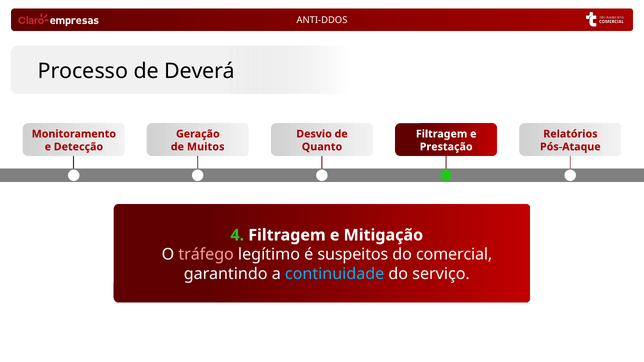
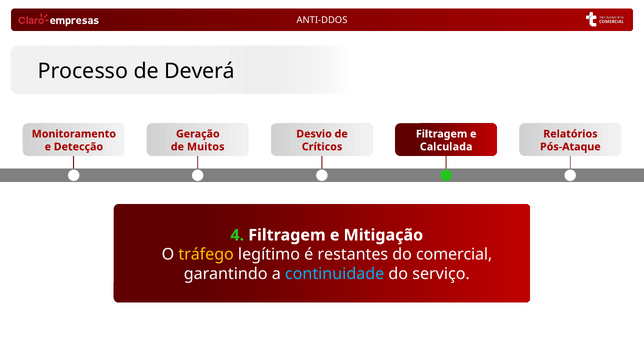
Quanto: Quanto -> Críticos
Prestação: Prestação -> Calculada
tráfego colour: pink -> yellow
suspeitos: suspeitos -> restantes
